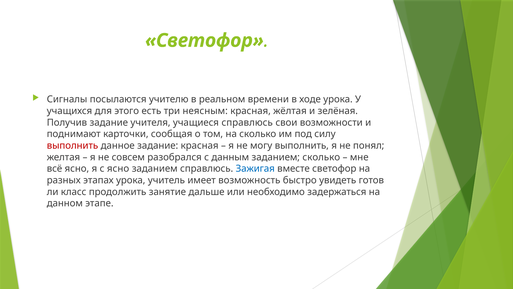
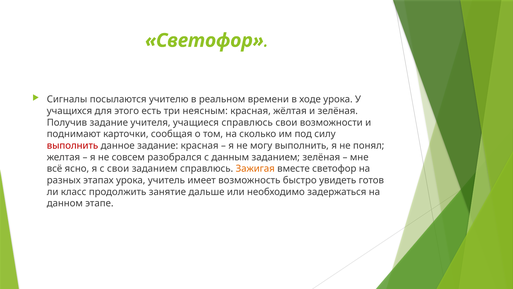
заданием сколько: сколько -> зелёная
с ясно: ясно -> свои
Зажигая colour: blue -> orange
